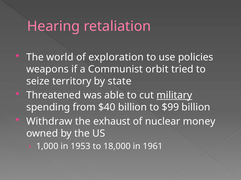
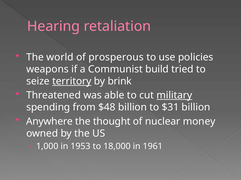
exploration: exploration -> prosperous
orbit: orbit -> build
territory underline: none -> present
state: state -> brink
$40: $40 -> $48
$99: $99 -> $31
Withdraw: Withdraw -> Anywhere
exhaust: exhaust -> thought
